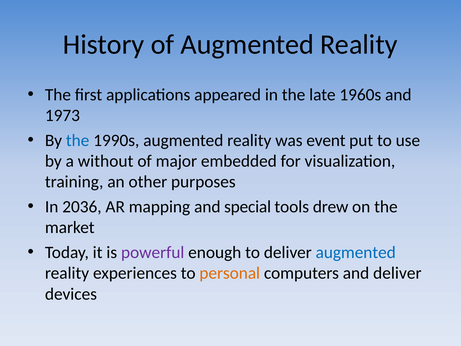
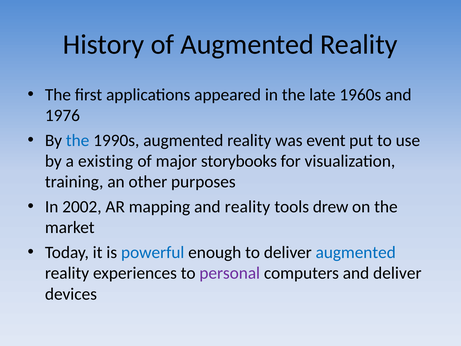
1973: 1973 -> 1976
without: without -> existing
embedded: embedded -> storybooks
2036: 2036 -> 2002
and special: special -> reality
powerful colour: purple -> blue
personal colour: orange -> purple
